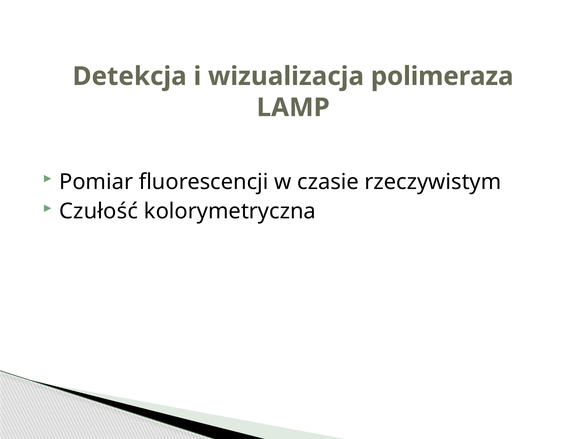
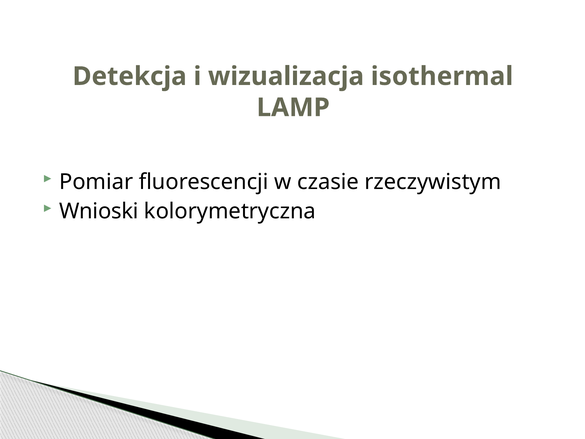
polimeraza: polimeraza -> isothermal
Czułość: Czułość -> Wnioski
